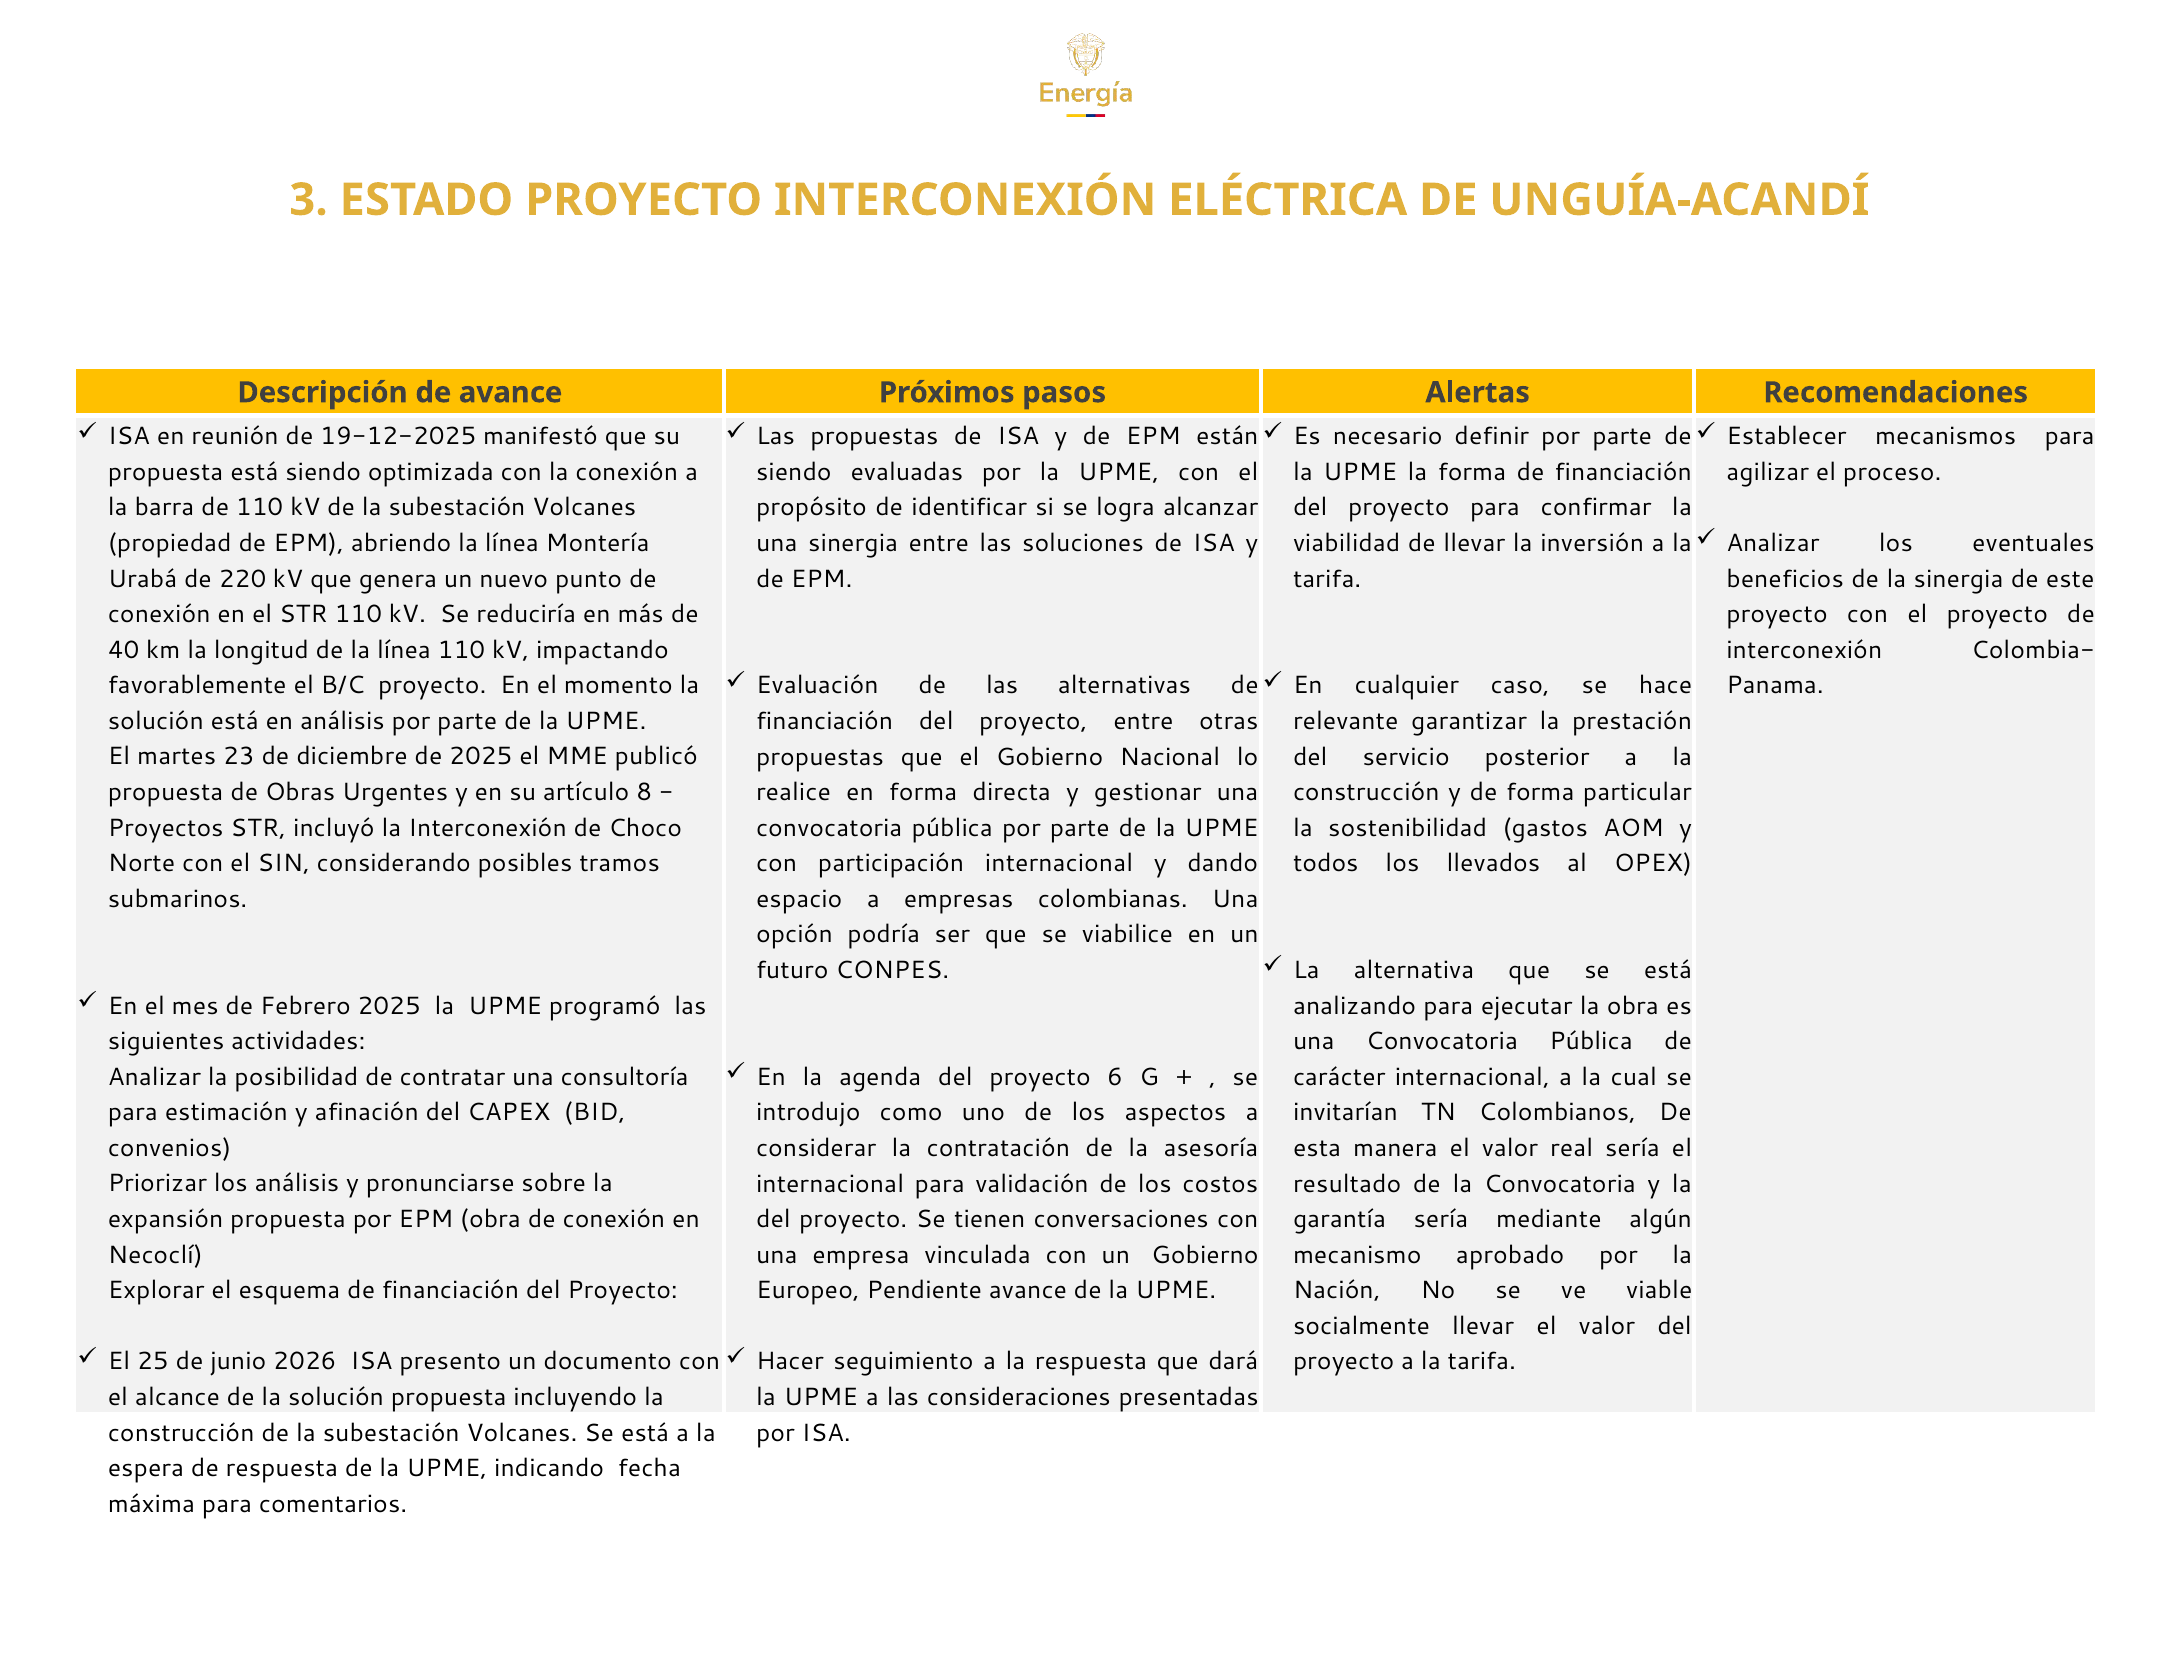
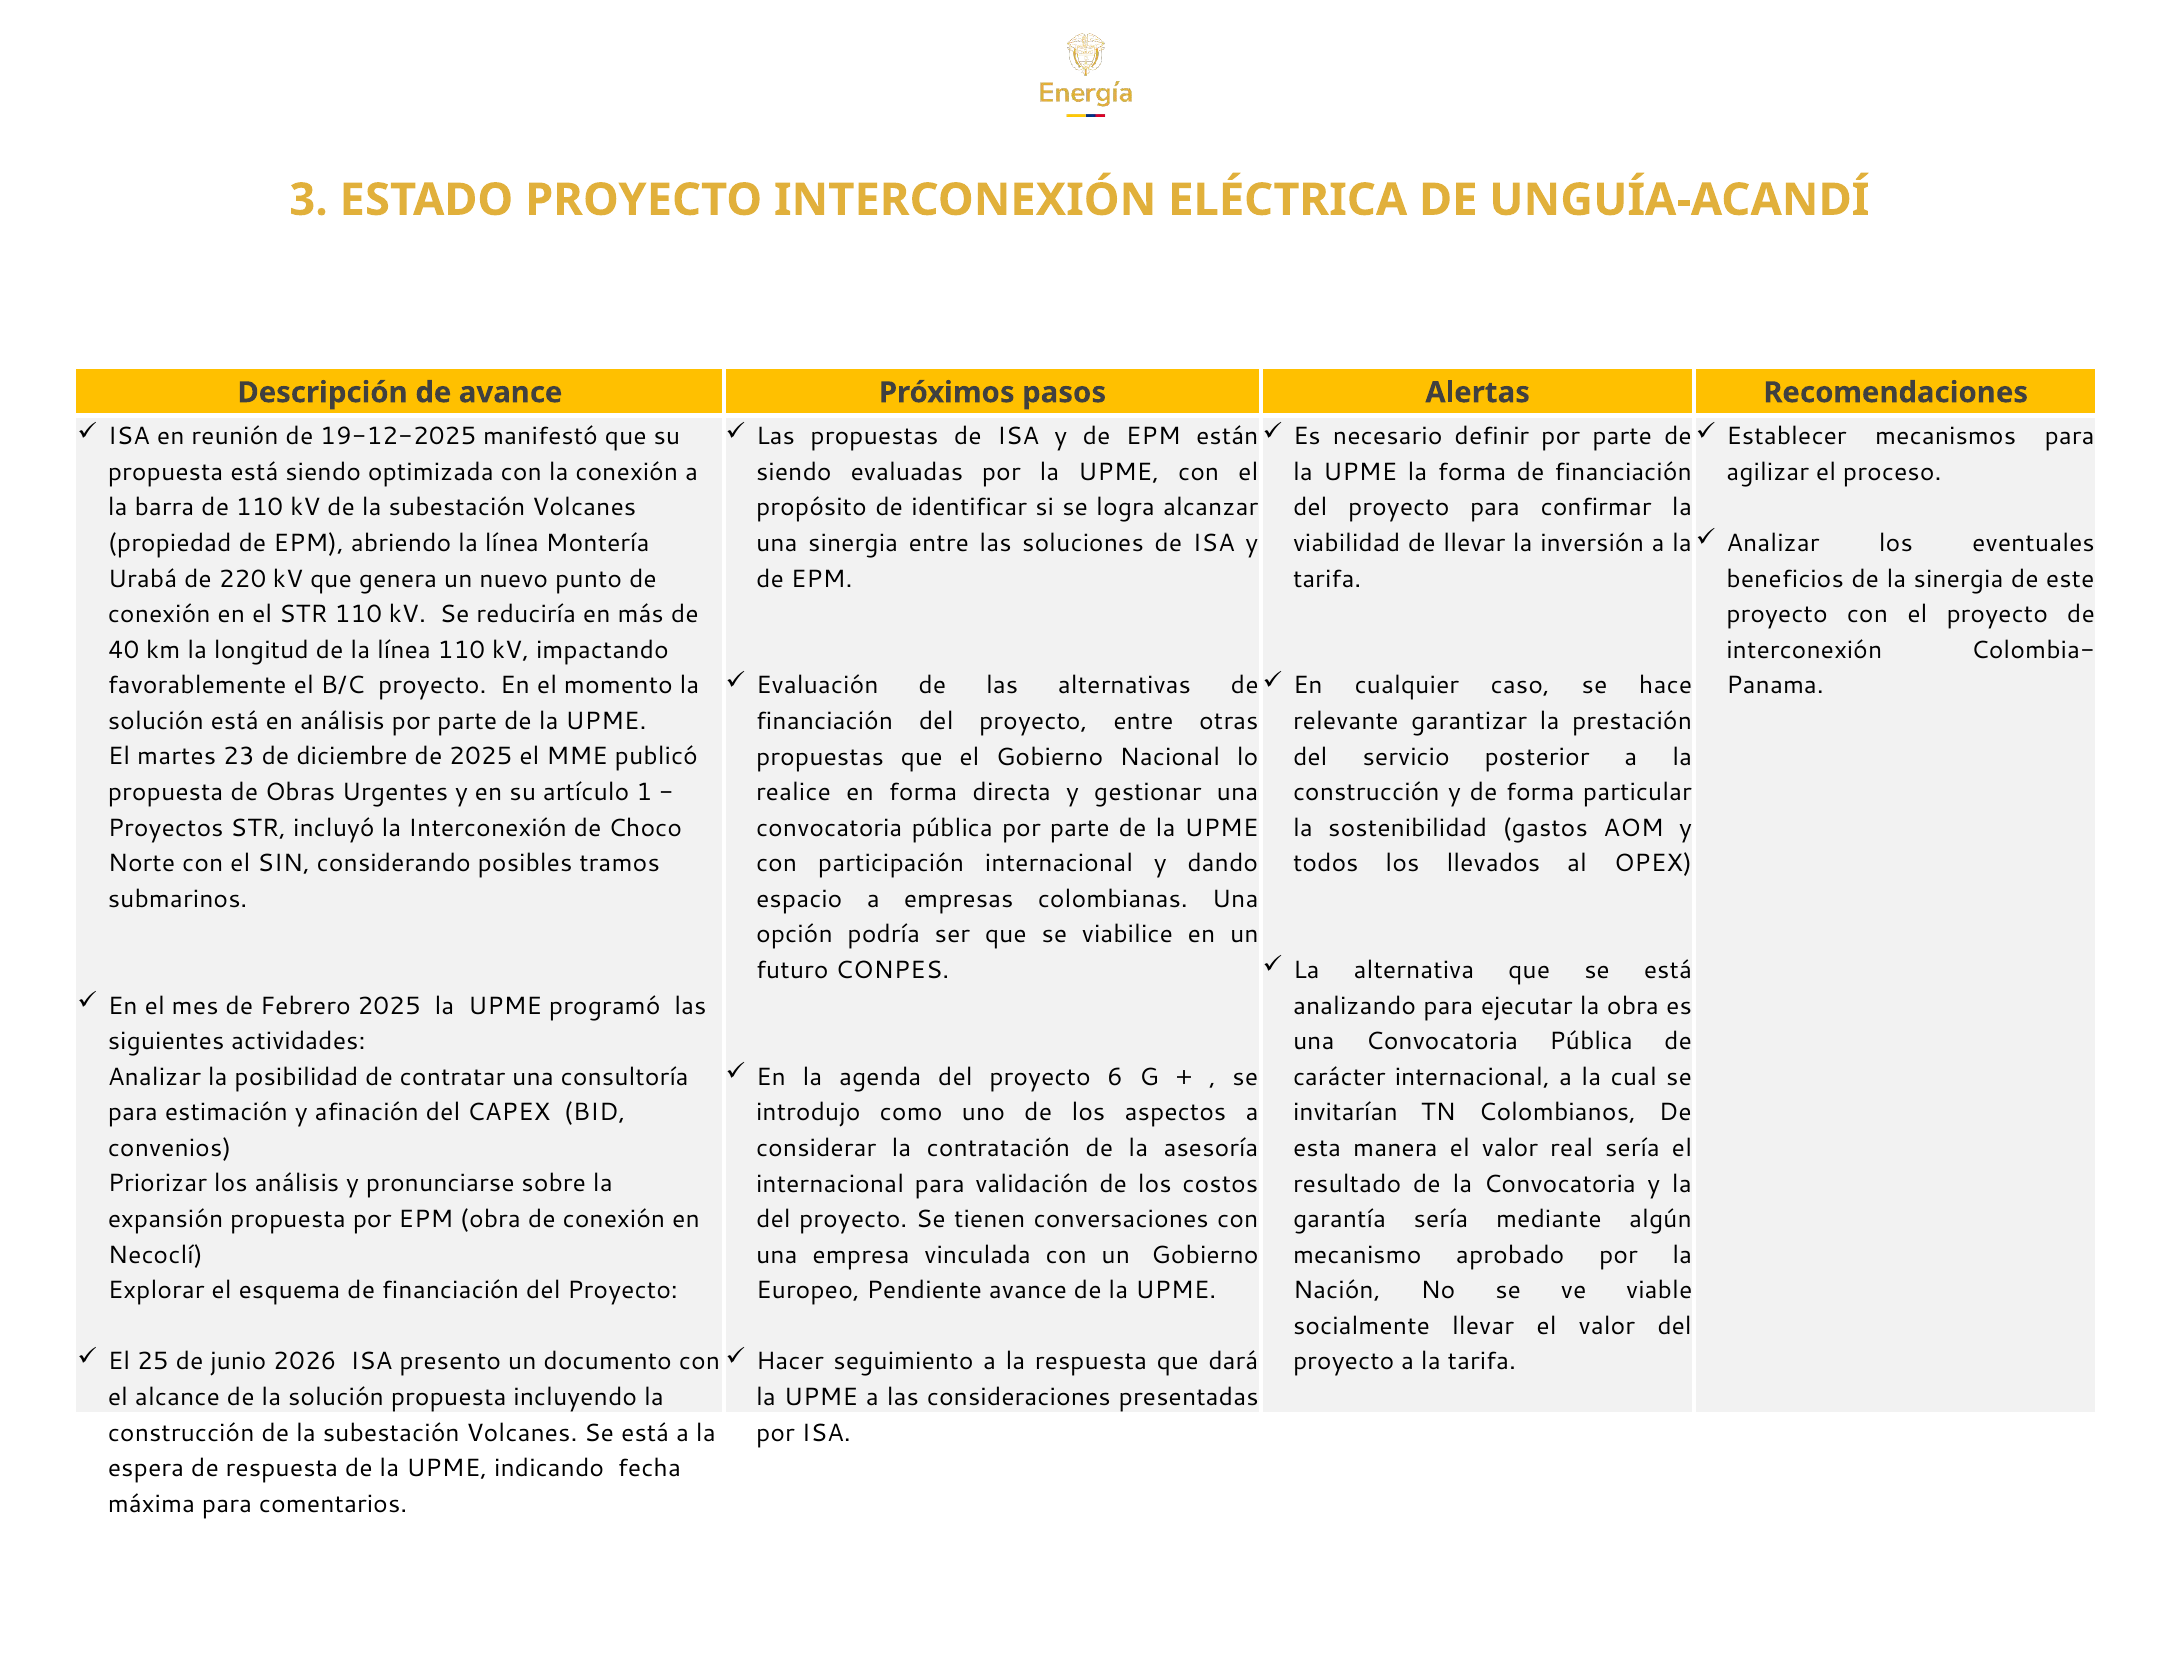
8: 8 -> 1
